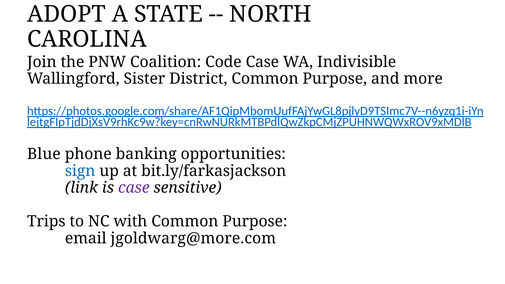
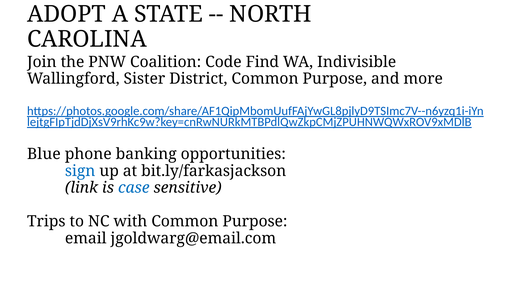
Code Case: Case -> Find
case at (134, 188) colour: purple -> blue
jgoldwarg@more.com: jgoldwarg@more.com -> jgoldwarg@email.com
